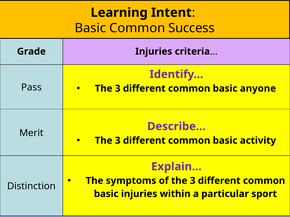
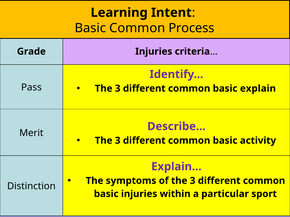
Success: Success -> Process
anyone: anyone -> explain
